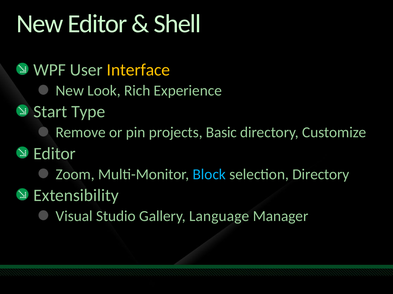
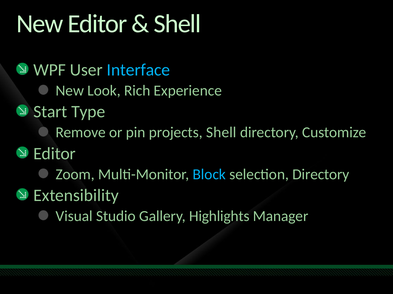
Interface colour: yellow -> light blue
projects Basic: Basic -> Shell
Language: Language -> Highlights
